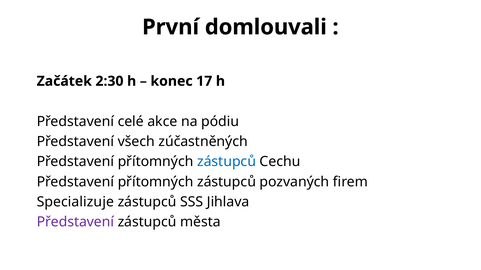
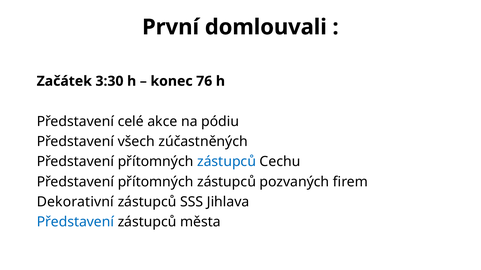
2:30: 2:30 -> 3:30
17: 17 -> 76
Specializuje: Specializuje -> Dekorativní
Představení at (75, 222) colour: purple -> blue
